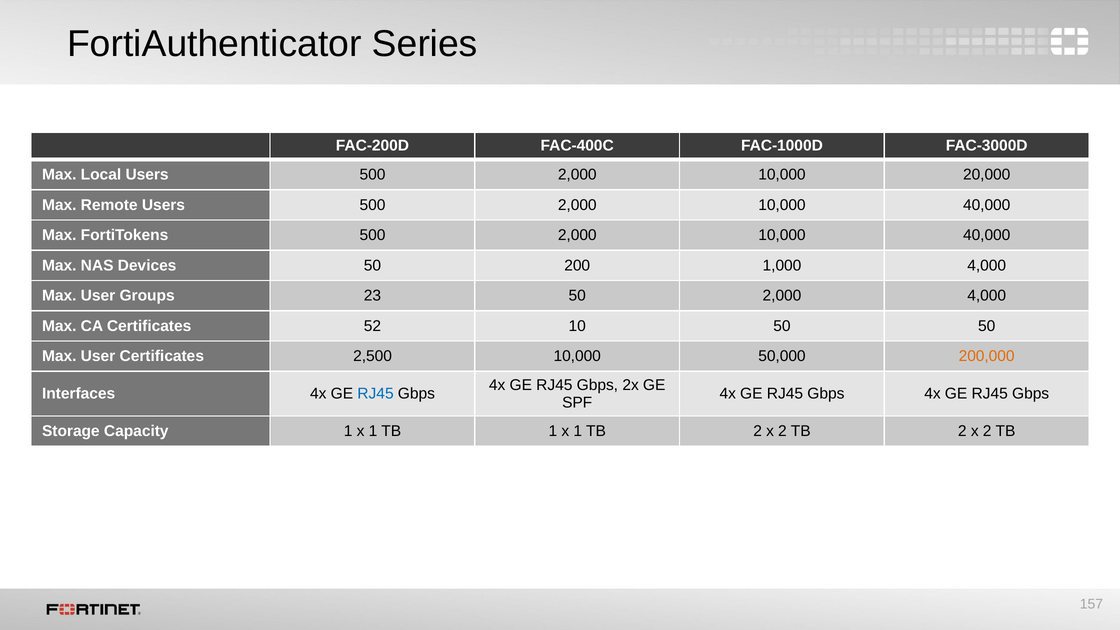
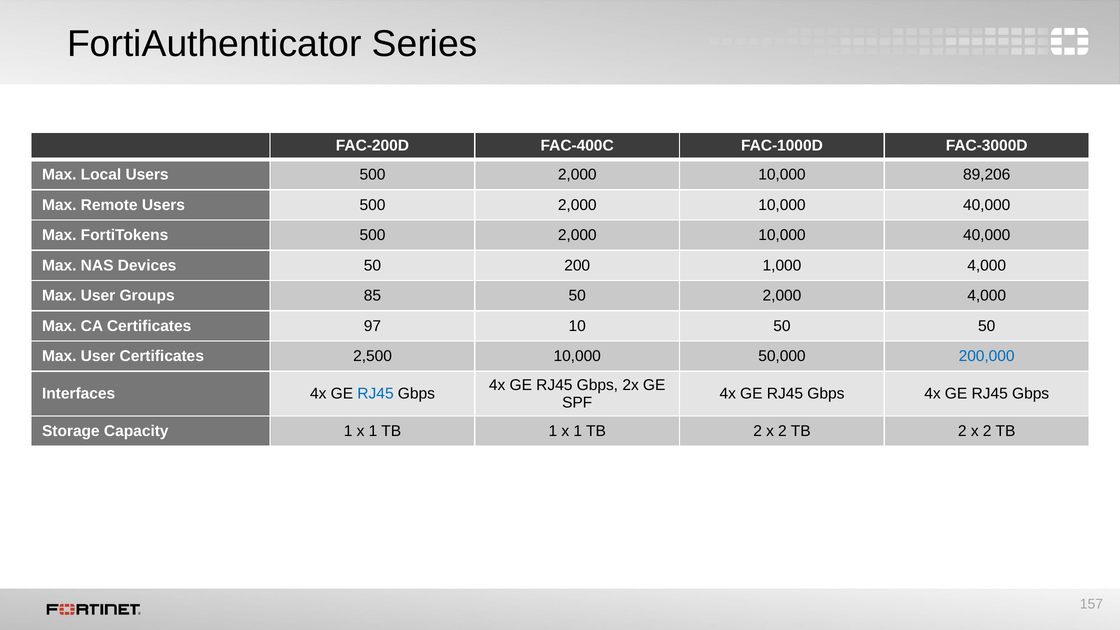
20,000: 20,000 -> 89,206
23: 23 -> 85
52: 52 -> 97
200,000 colour: orange -> blue
